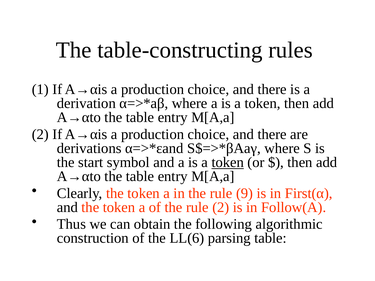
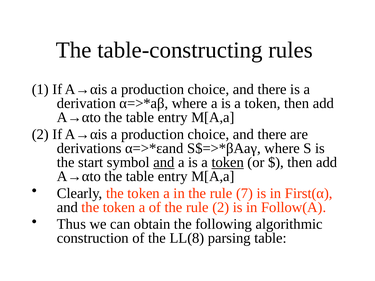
and at (164, 162) underline: none -> present
9: 9 -> 7
LL(6: LL(6 -> LL(8
